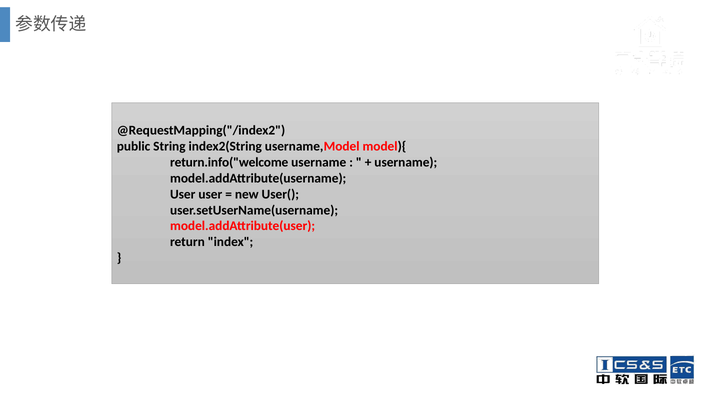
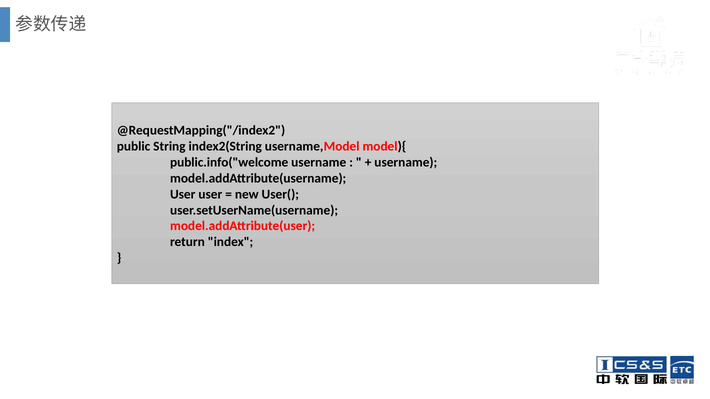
return.info("welcome: return.info("welcome -> public.info("welcome
